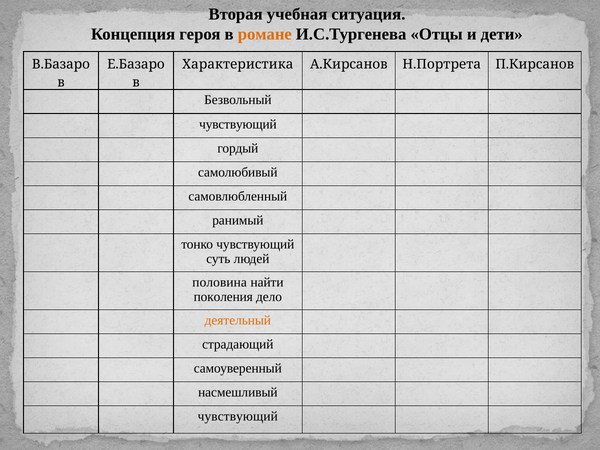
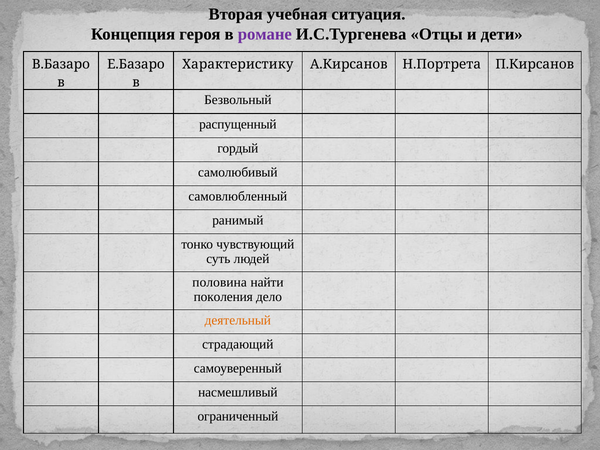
романе colour: orange -> purple
Характеристика: Характеристика -> Характеристику
чувствующий at (238, 124): чувствующий -> распущенный
чувствующий at (238, 416): чувствующий -> ограниченный
